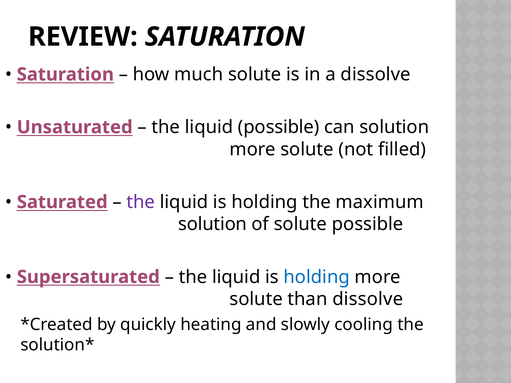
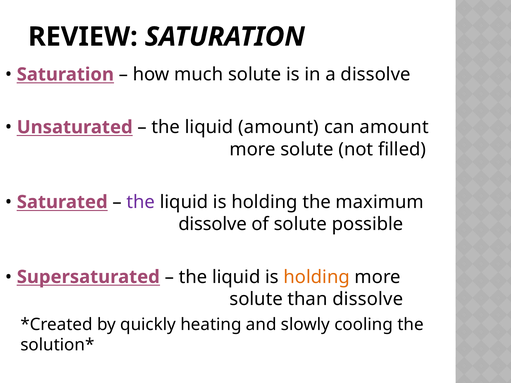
liquid possible: possible -> amount
can solution: solution -> amount
solution at (213, 224): solution -> dissolve
holding at (317, 277) colour: blue -> orange
